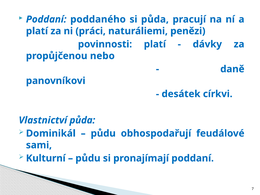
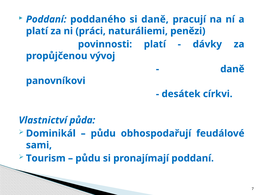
si půda: půda -> daně
nebo: nebo -> vývoj
Kulturní: Kulturní -> Tourism
